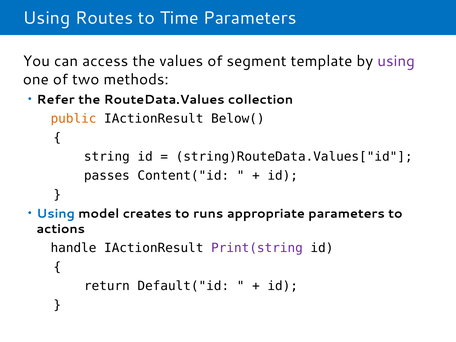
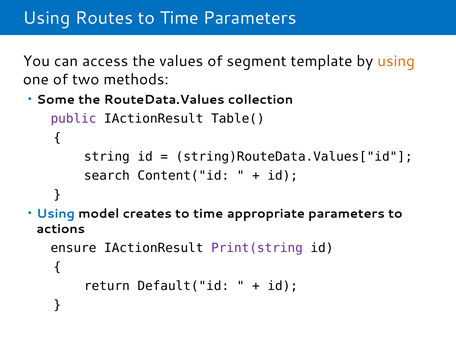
using at (396, 61) colour: purple -> orange
Refer: Refer -> Some
public colour: orange -> purple
Below(: Below( -> Table(
passes: passes -> search
runs at (208, 214): runs -> time
handle: handle -> ensure
